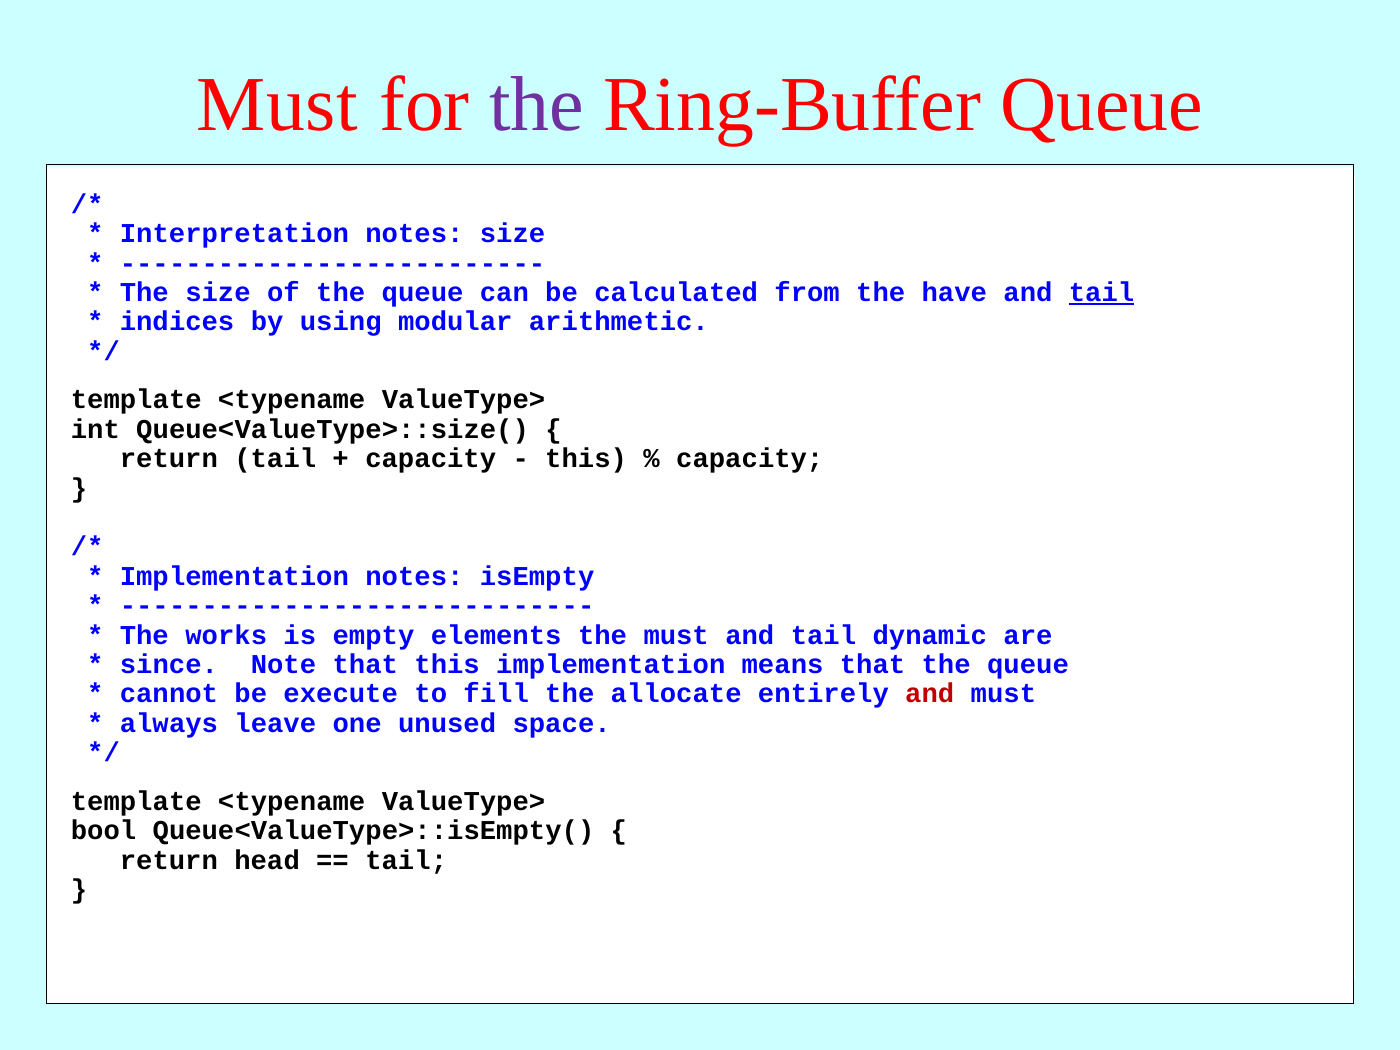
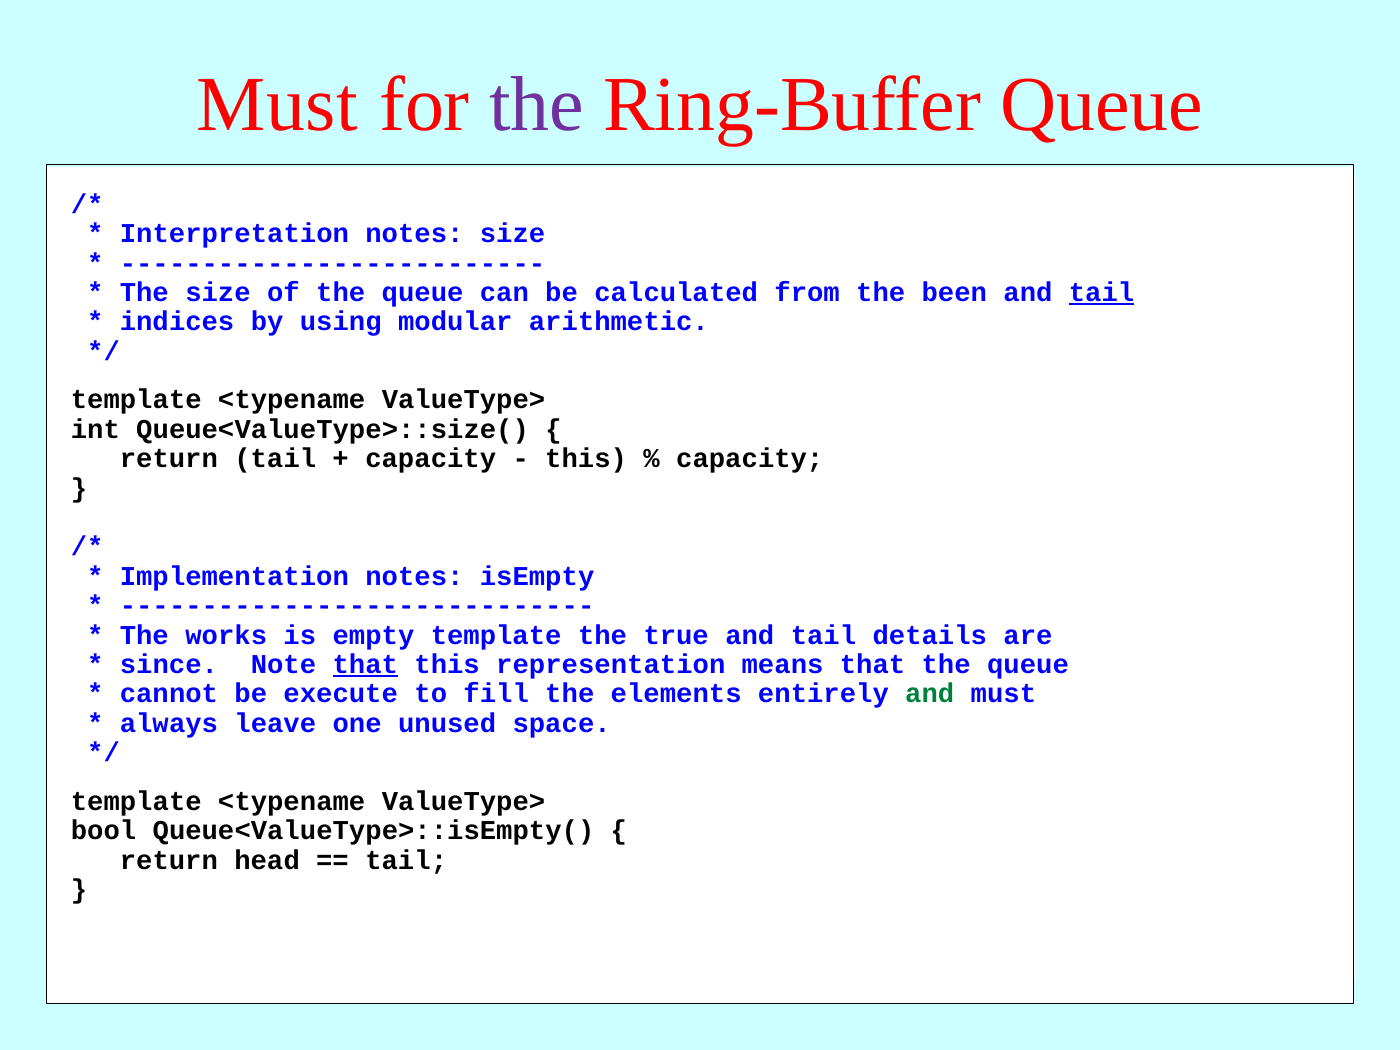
have: have -> been
empty elements: elements -> template
the must: must -> true
dynamic: dynamic -> details
that at (365, 665) underline: none -> present
this implementation: implementation -> representation
the allocate: allocate -> elements
and at (930, 694) colour: red -> green
